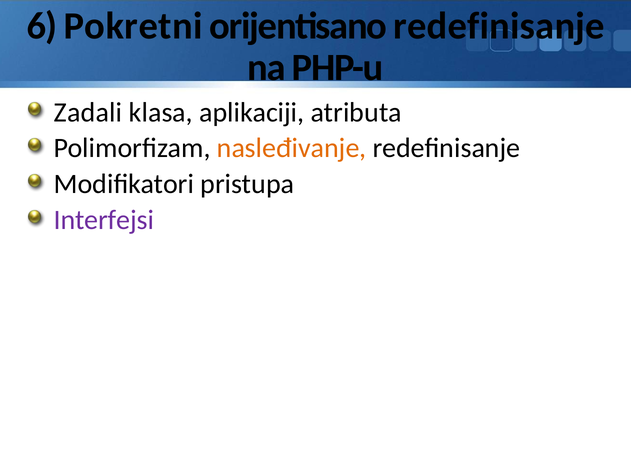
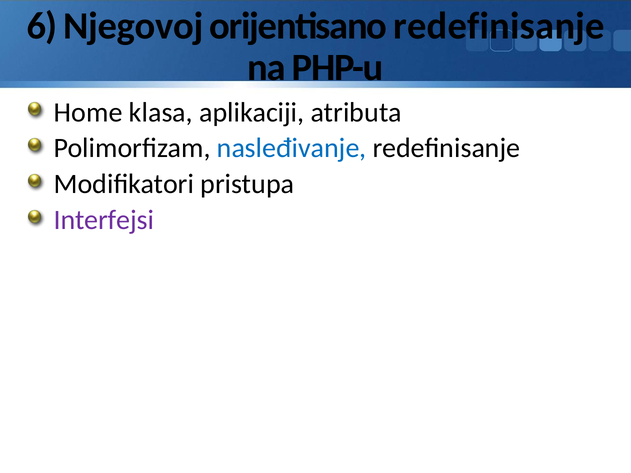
Pokretni: Pokretni -> Njegovoj
Zadali: Zadali -> Home
nasleđivanje colour: orange -> blue
